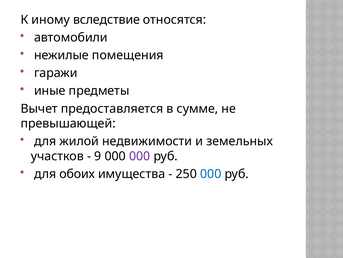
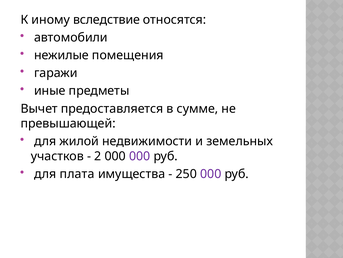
9: 9 -> 2
обоих: обоих -> плата
000 at (211, 173) colour: blue -> purple
